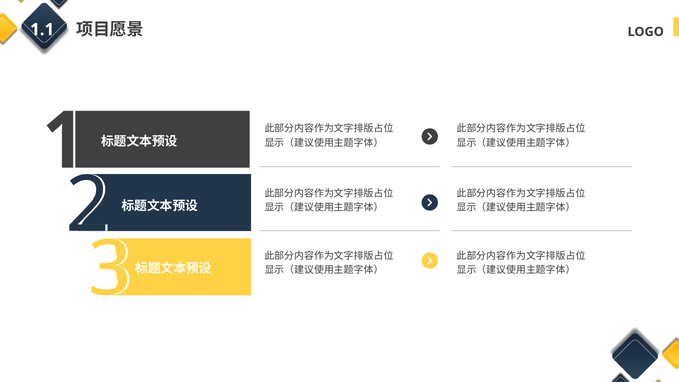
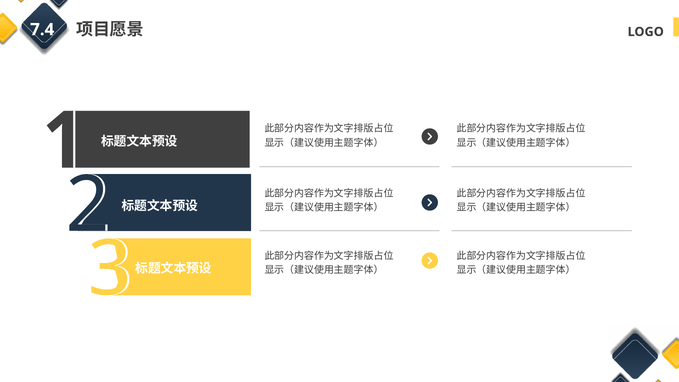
1.1: 1.1 -> 7.4
